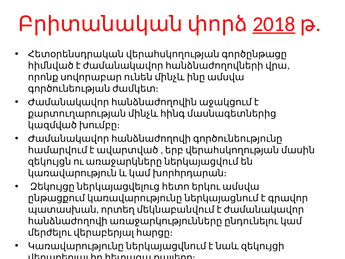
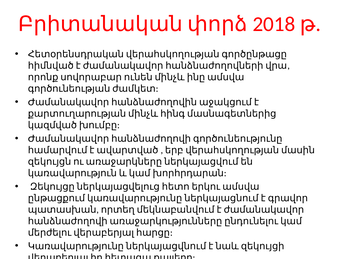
2018 underline: present -> none
